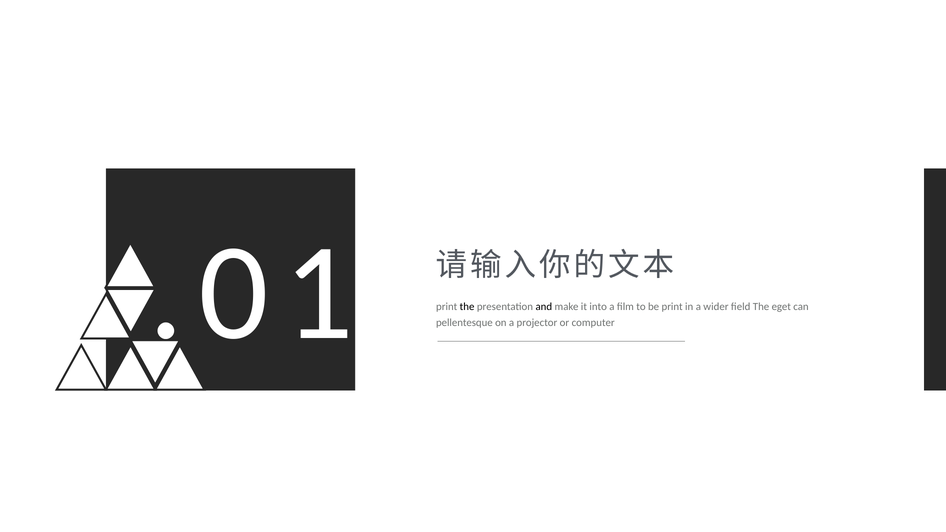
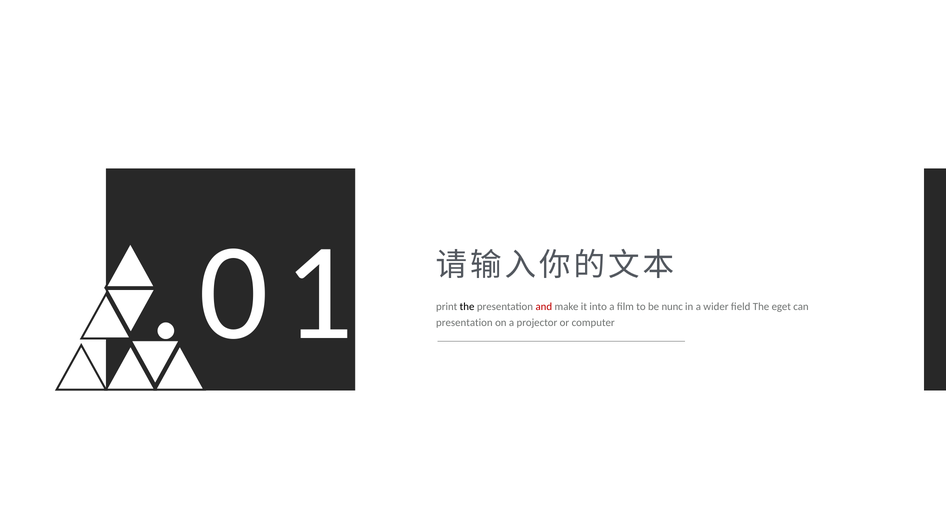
and colour: black -> red
be print: print -> nunc
pellentesque at (464, 323): pellentesque -> presentation
